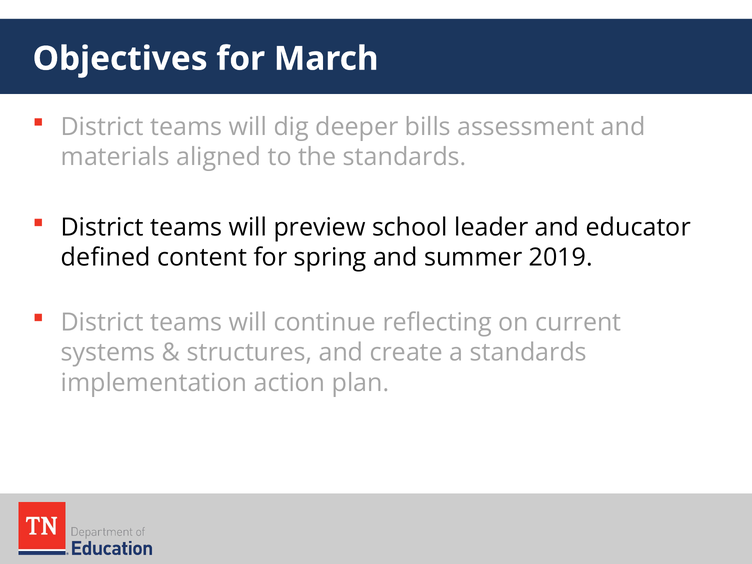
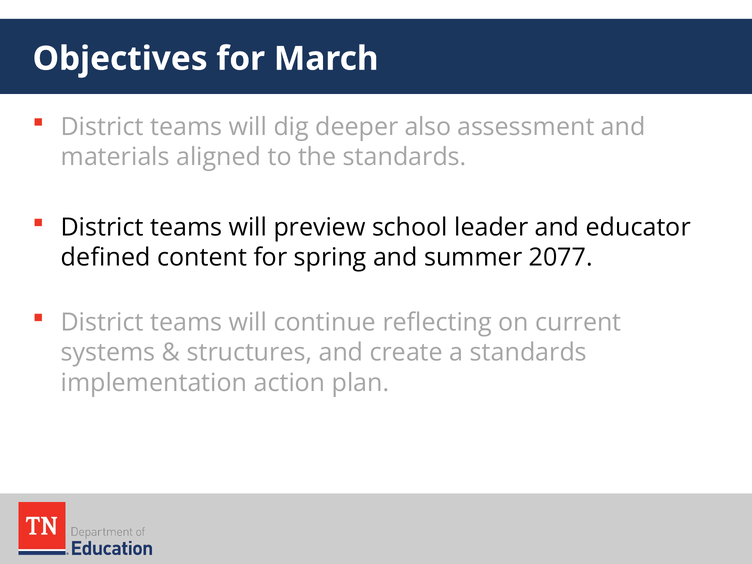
bills: bills -> also
2019: 2019 -> 2077
